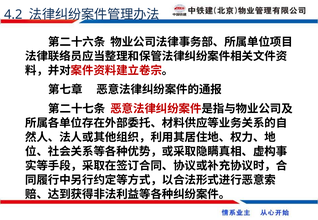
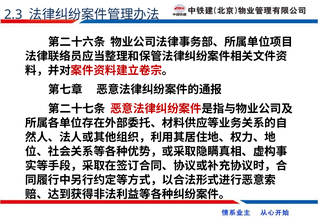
4.2: 4.2 -> 2.3
